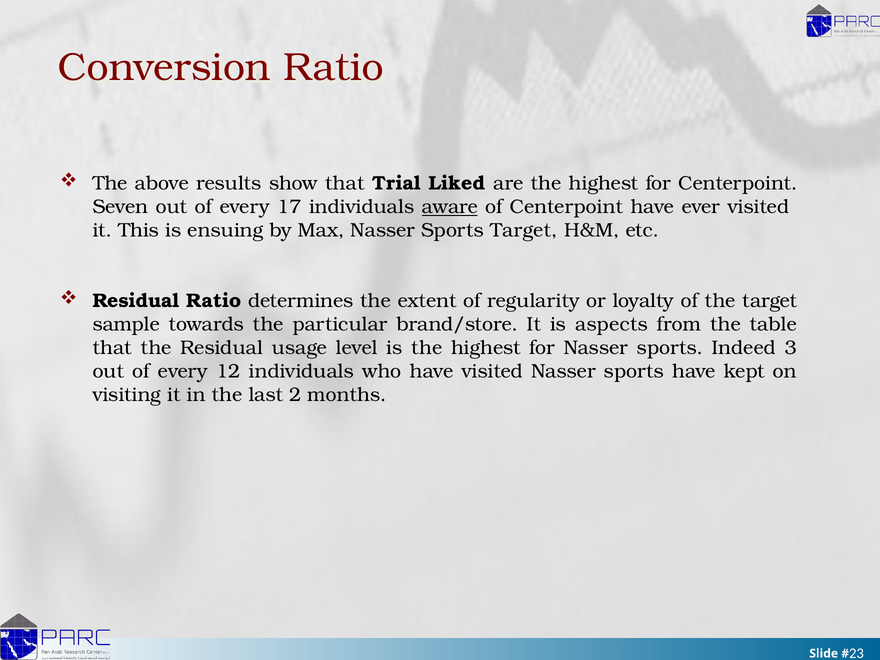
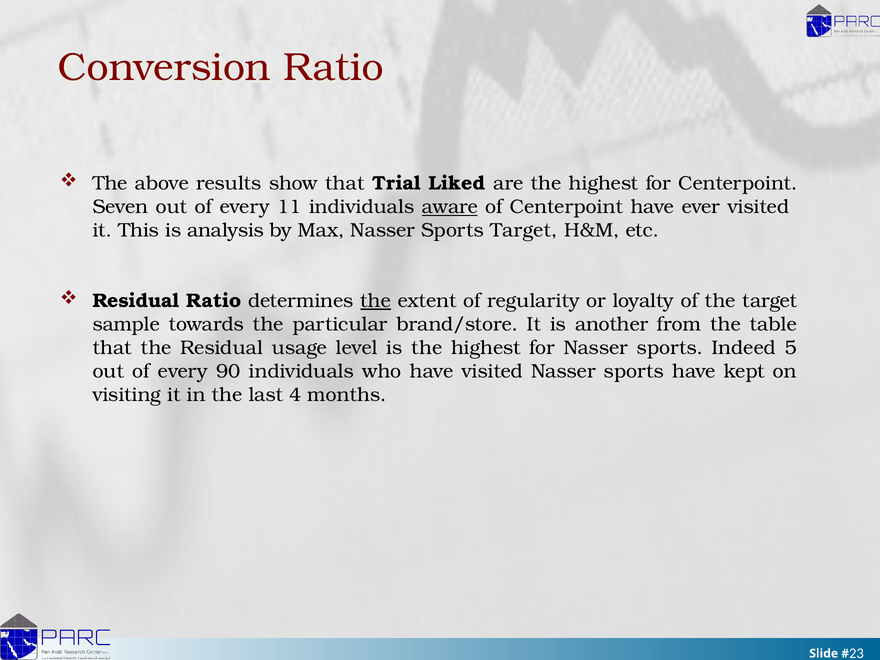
17: 17 -> 11
ensuing: ensuing -> analysis
the at (376, 301) underline: none -> present
aspects: aspects -> another
3: 3 -> 5
12: 12 -> 90
2: 2 -> 4
